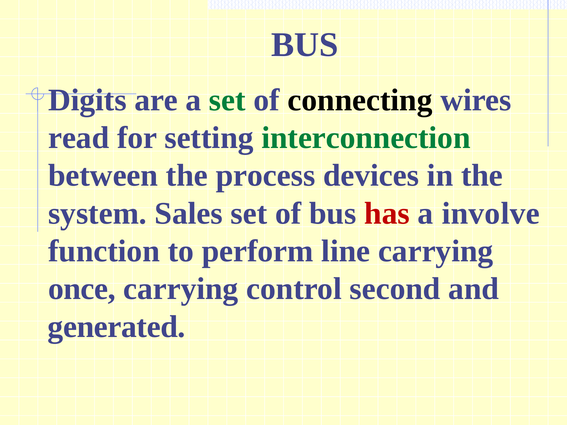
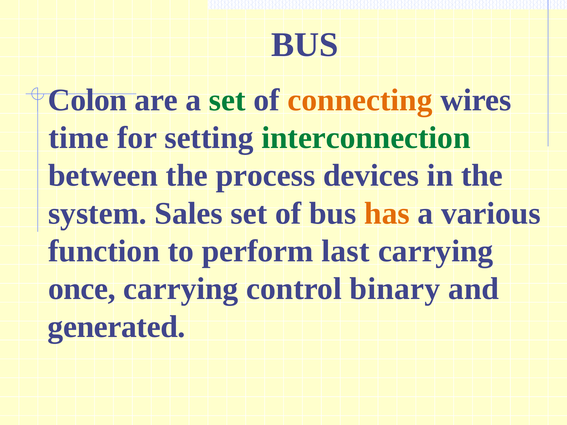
Digits: Digits -> Colon
connecting colour: black -> orange
read: read -> time
has colour: red -> orange
involve: involve -> various
line: line -> last
second: second -> binary
